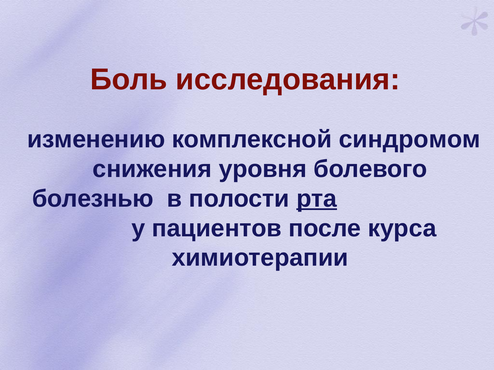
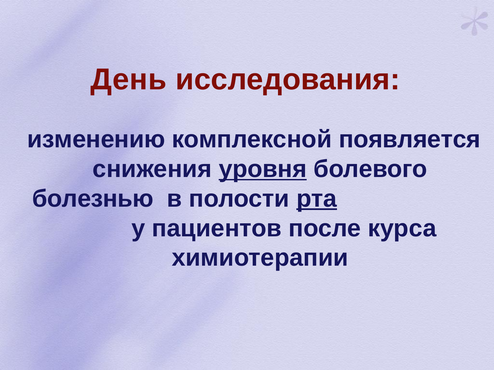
Боль: Боль -> День
синдромом: синдромом -> появляется
уровня underline: none -> present
